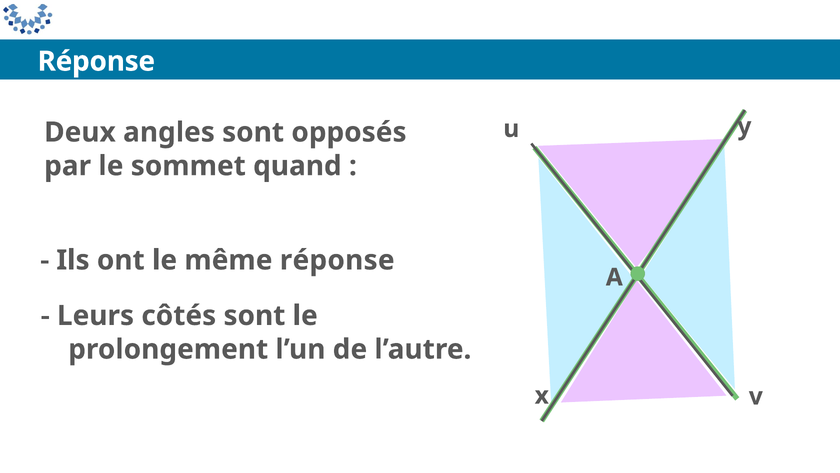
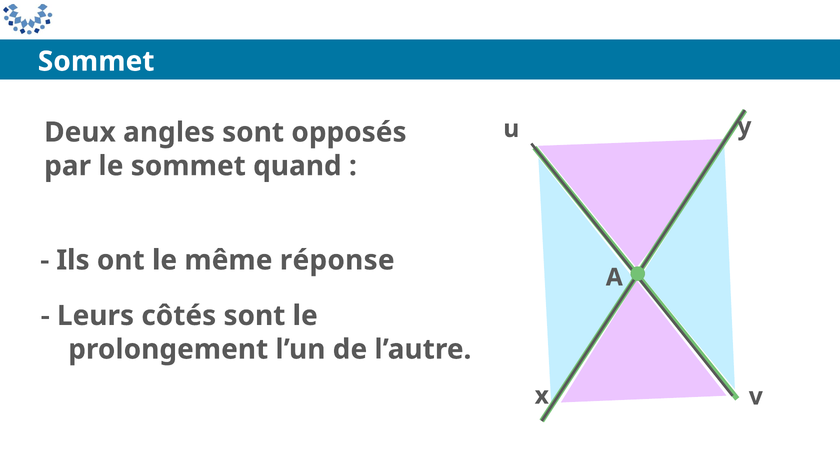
Réponse at (96, 61): Réponse -> Sommet
